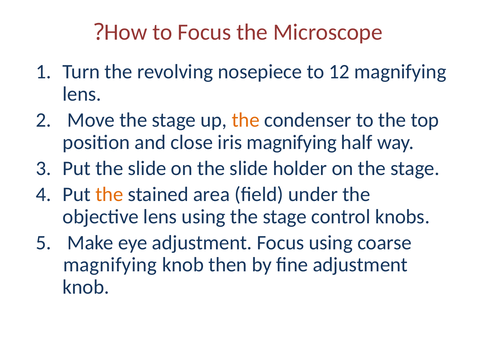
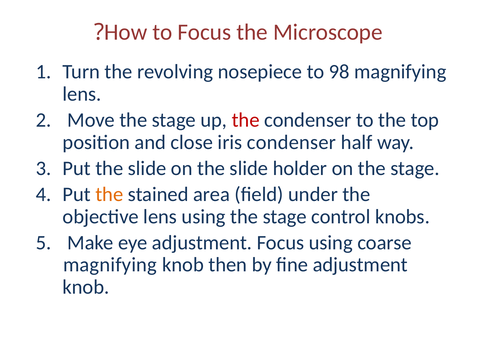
12: 12 -> 98
the at (246, 120) colour: orange -> red
iris magnifying: magnifying -> condenser
